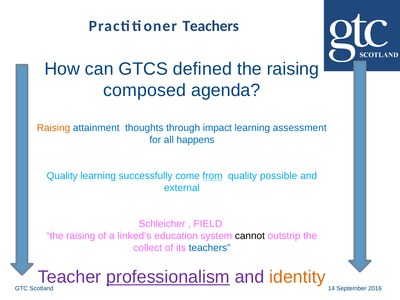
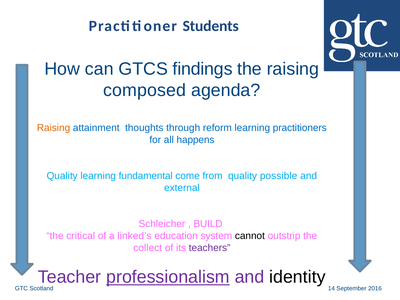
Practitioner Teachers: Teachers -> Students
defined: defined -> findings
impact: impact -> reform
assessment: assessment -> practitioners
successfully: successfully -> fundamental
from underline: present -> none
FIELD: FIELD -> BUILD
raising at (81, 236): raising -> critical
teachers at (210, 248) colour: blue -> purple
identity colour: orange -> black
